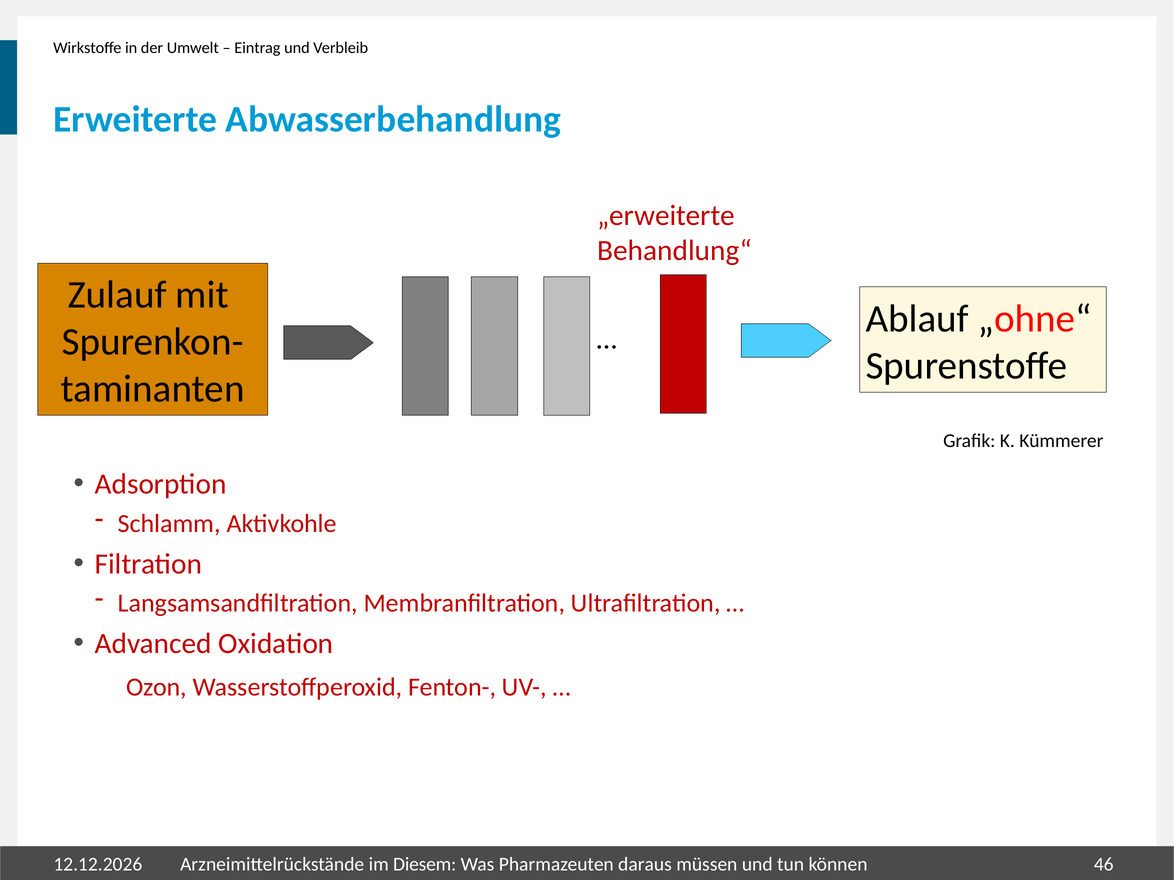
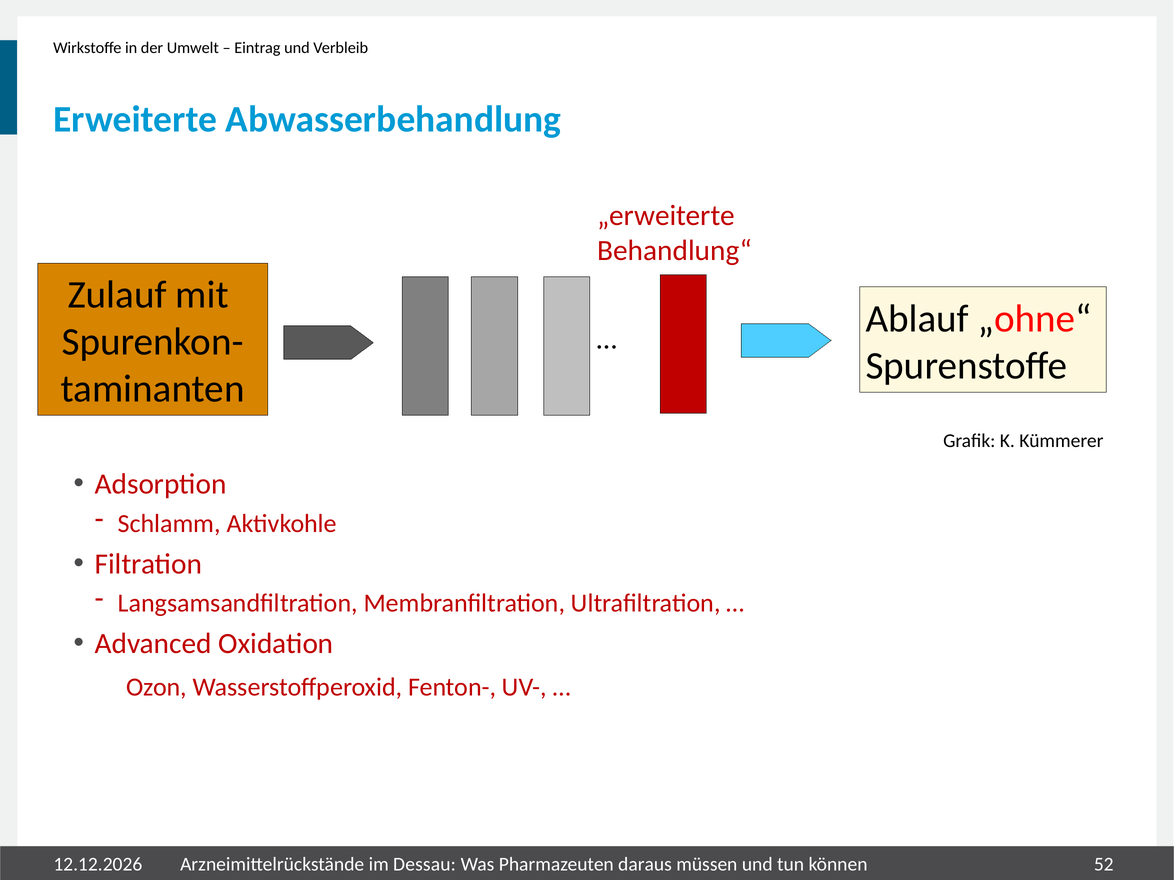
Diesem: Diesem -> Dessau
46: 46 -> 52
